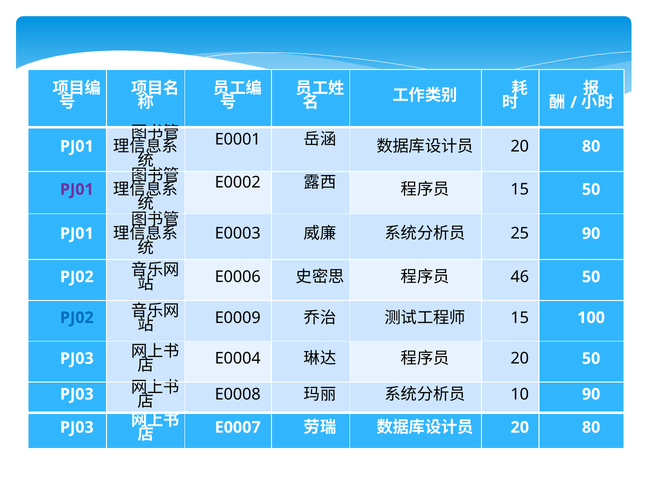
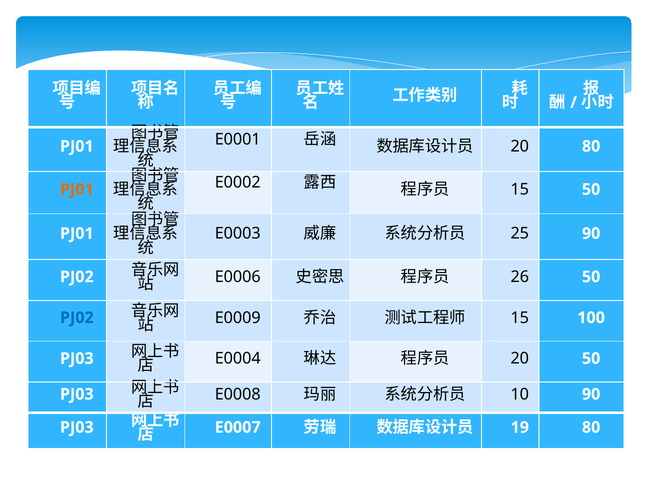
PJ01 at (77, 189) colour: purple -> orange
46: 46 -> 26
20 at (520, 427): 20 -> 19
